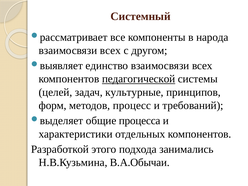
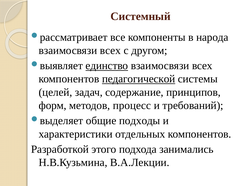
единство underline: none -> present
культурные: культурные -> содержание
процесса: процесса -> подходы
В.А.Обычаи: В.А.Обычаи -> В.А.Лекции
